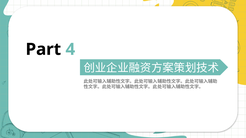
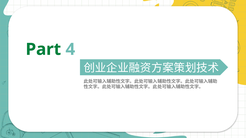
Part colour: black -> green
